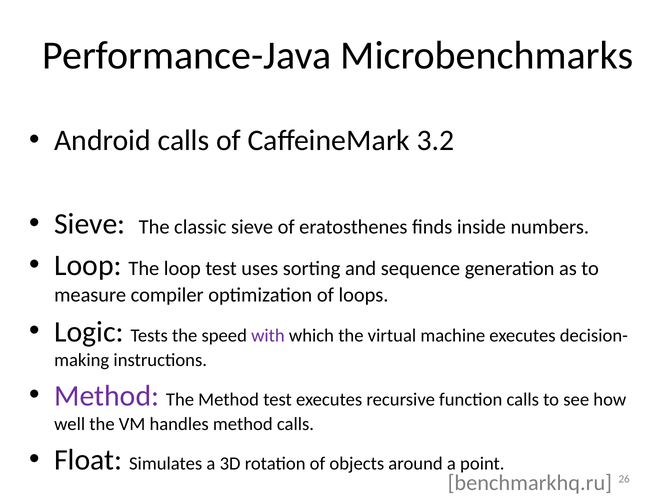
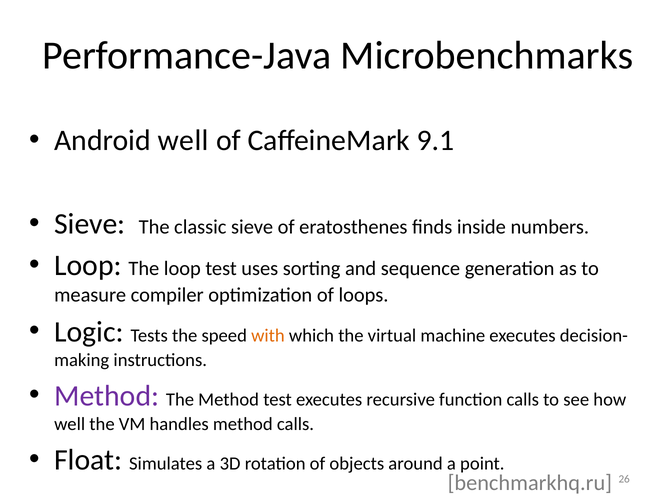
Android calls: calls -> well
3.2: 3.2 -> 9.1
with colour: purple -> orange
